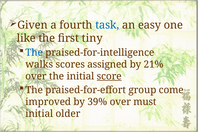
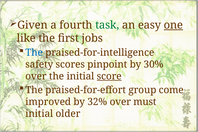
task colour: blue -> green
one underline: none -> present
tiny: tiny -> jobs
walks: walks -> safety
assigned: assigned -> pinpoint
21%: 21% -> 30%
39%: 39% -> 32%
